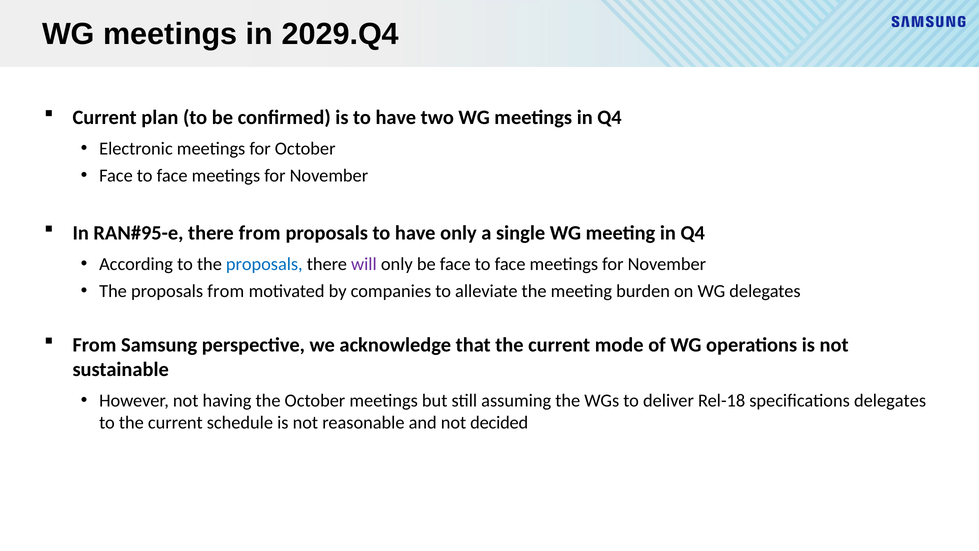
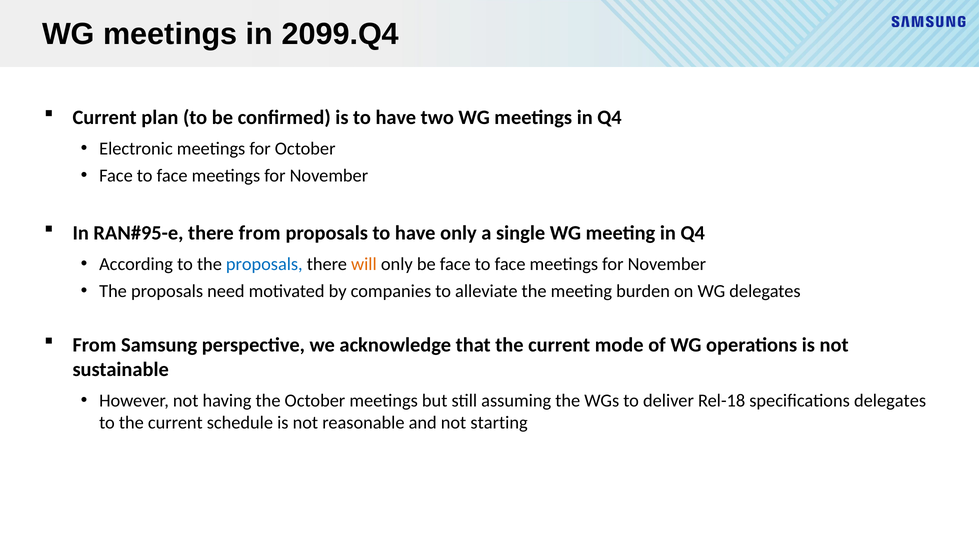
2029.Q4: 2029.Q4 -> 2099.Q4
will colour: purple -> orange
proposals from: from -> need
decided: decided -> starting
